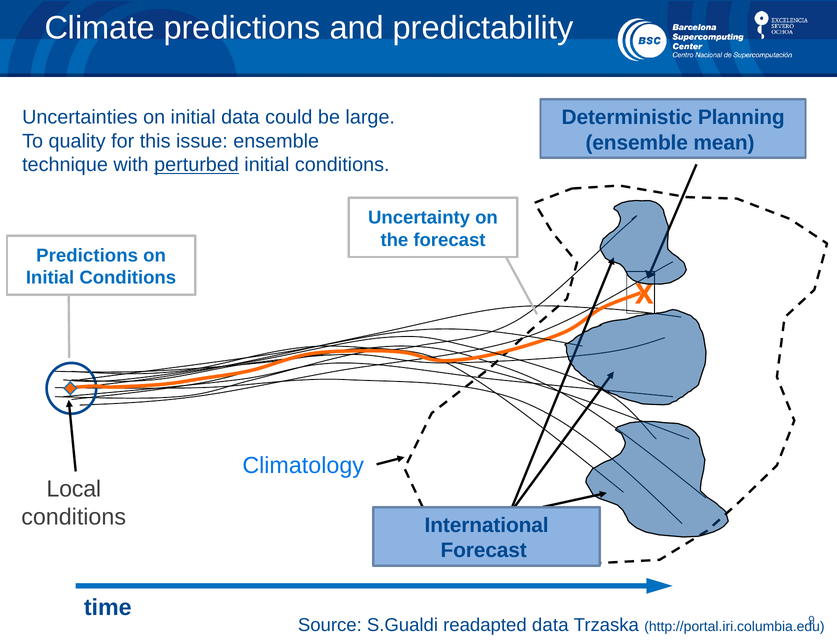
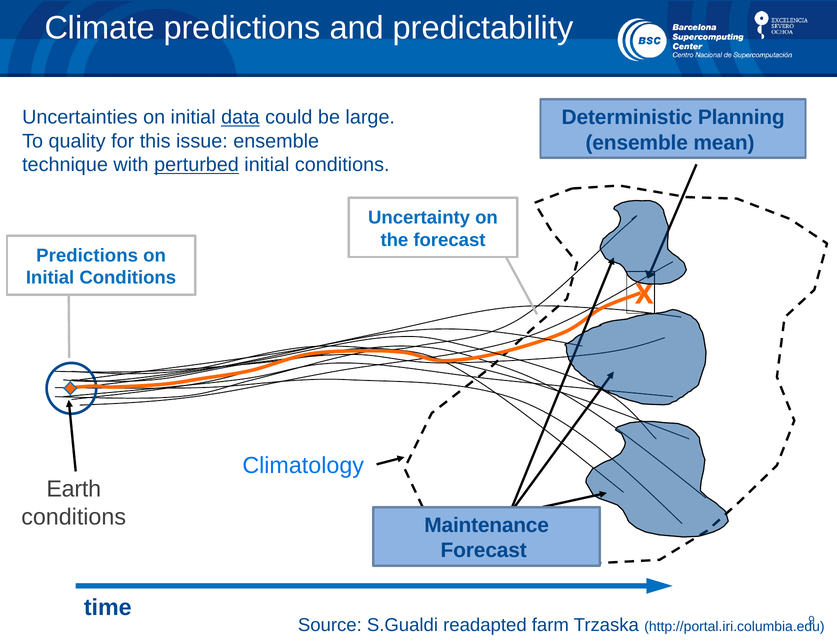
data at (240, 117) underline: none -> present
Local: Local -> Earth
International: International -> Maintenance
readapted data: data -> farm
